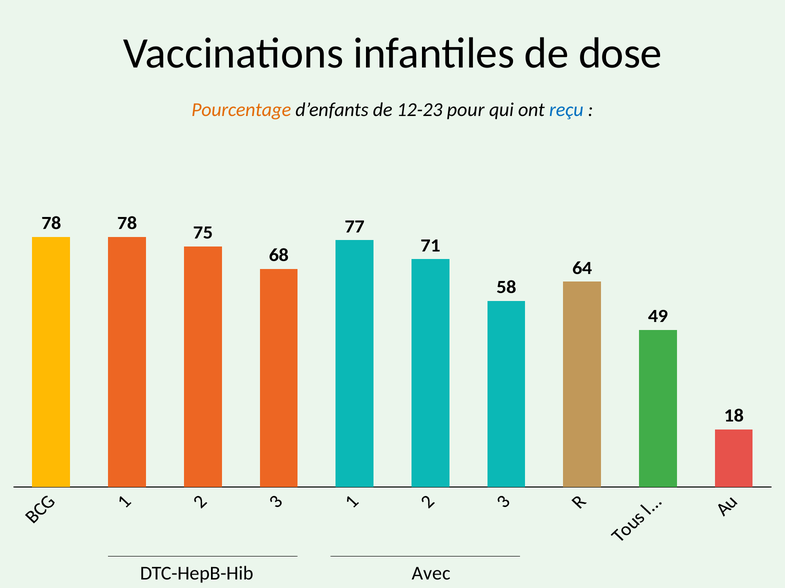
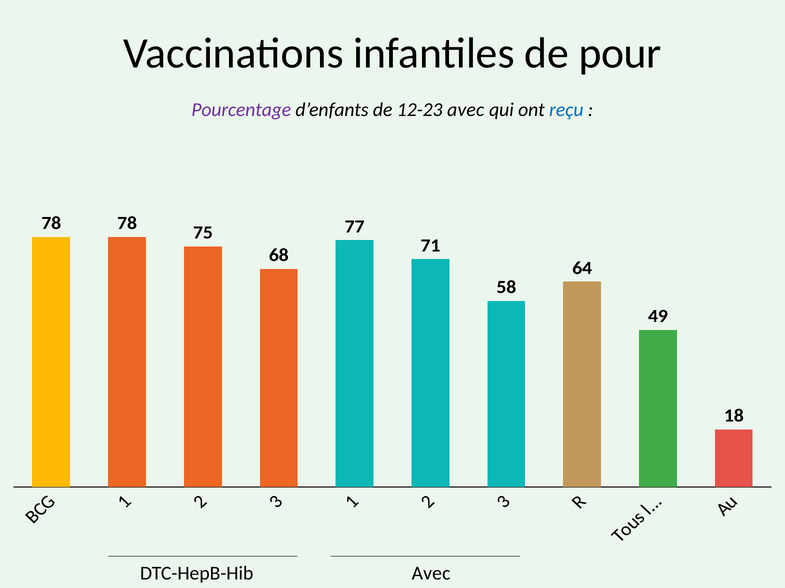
dose: dose -> pour
Pourcentage colour: orange -> purple
12-23 pour: pour -> avec
